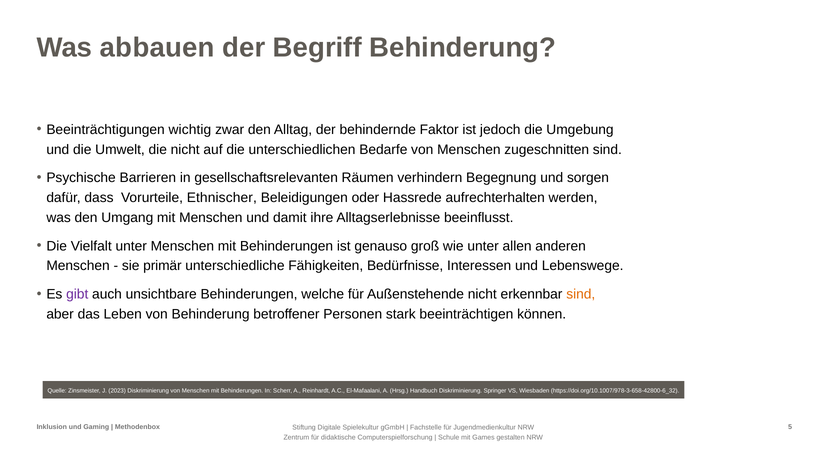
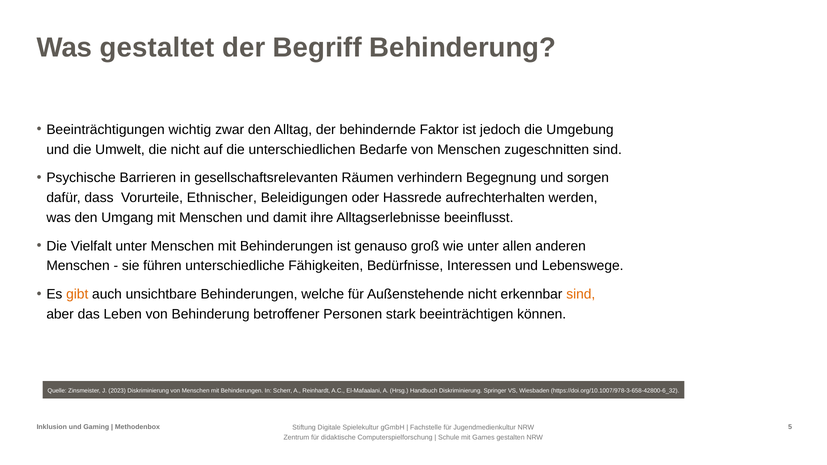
abbauen: abbauen -> gestaltet
primär: primär -> führen
gibt colour: purple -> orange
